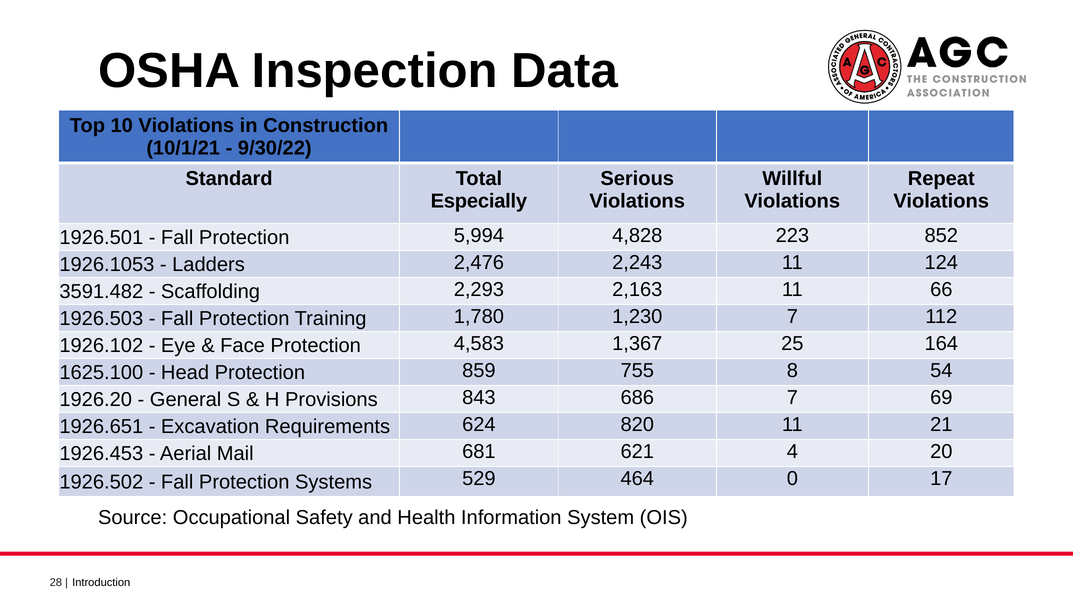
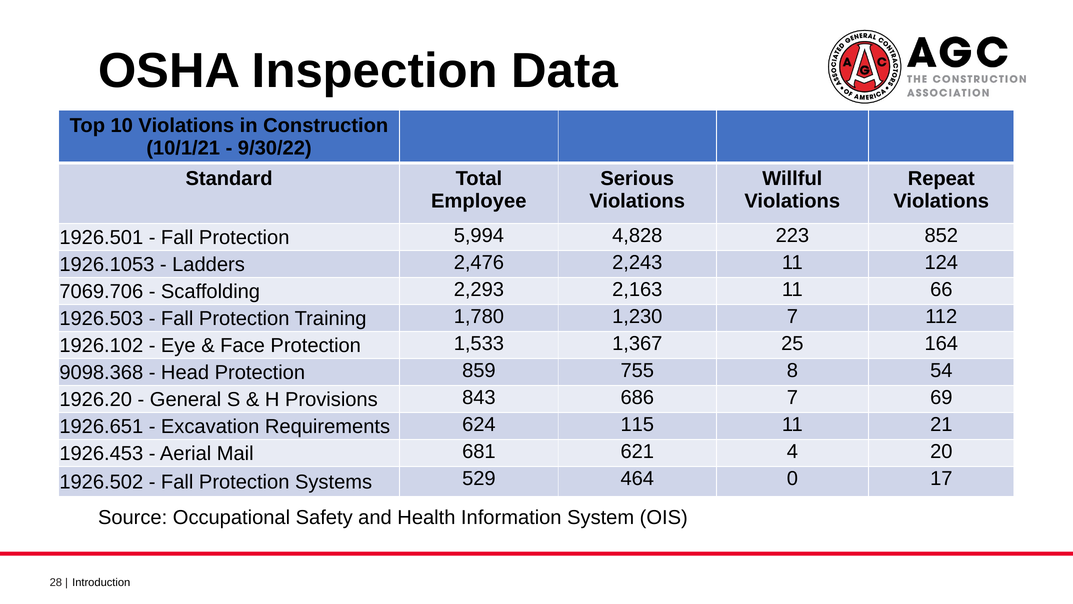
Especially: Especially -> Employee
3591.482: 3591.482 -> 7069.706
4,583: 4,583 -> 1,533
1625.100: 1625.100 -> 9098.368
820: 820 -> 115
